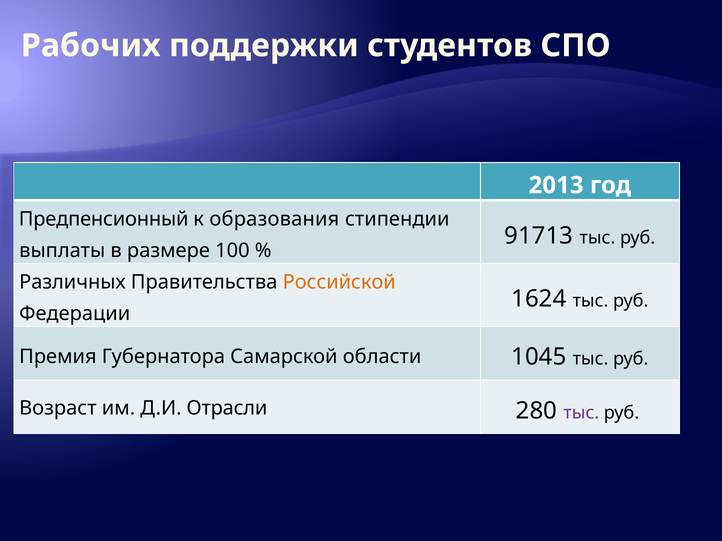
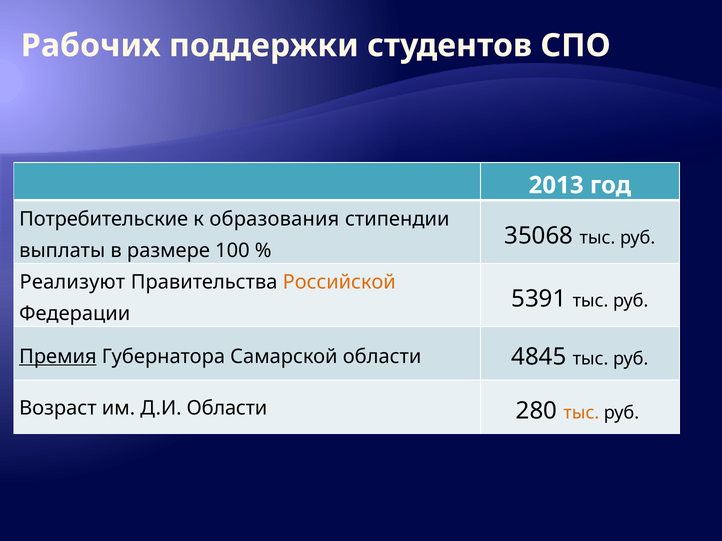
Предпенсионный: Предпенсионный -> Потребительские
91713: 91713 -> 35068
Различных: Различных -> Реализуют
1624: 1624 -> 5391
Премия underline: none -> present
1045: 1045 -> 4845
Д.И Отрасли: Отрасли -> Области
тыс at (581, 413) colour: purple -> orange
